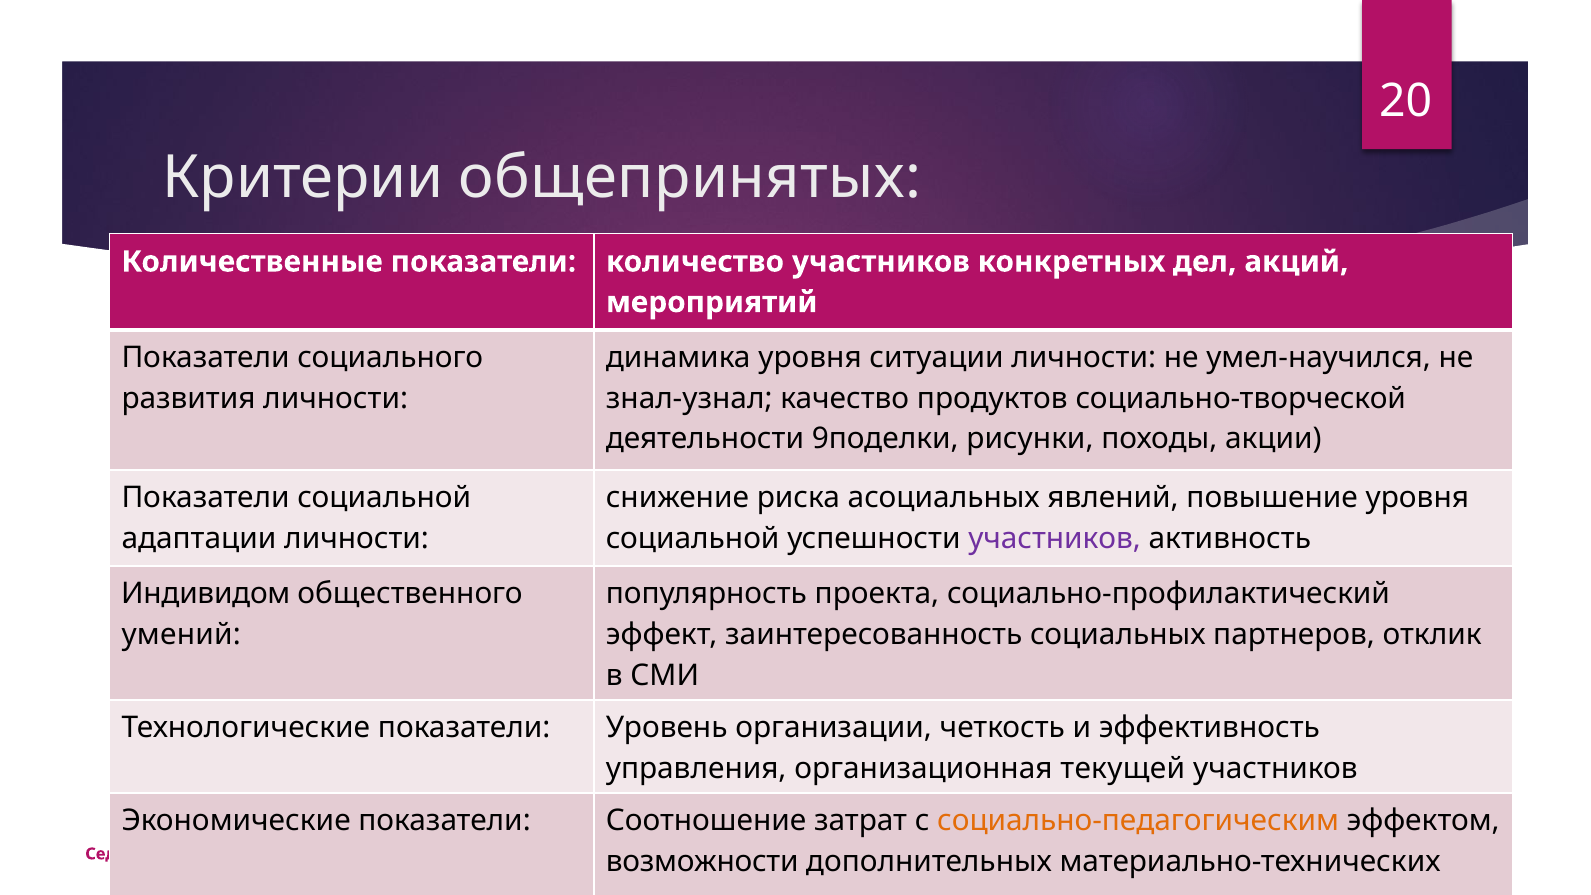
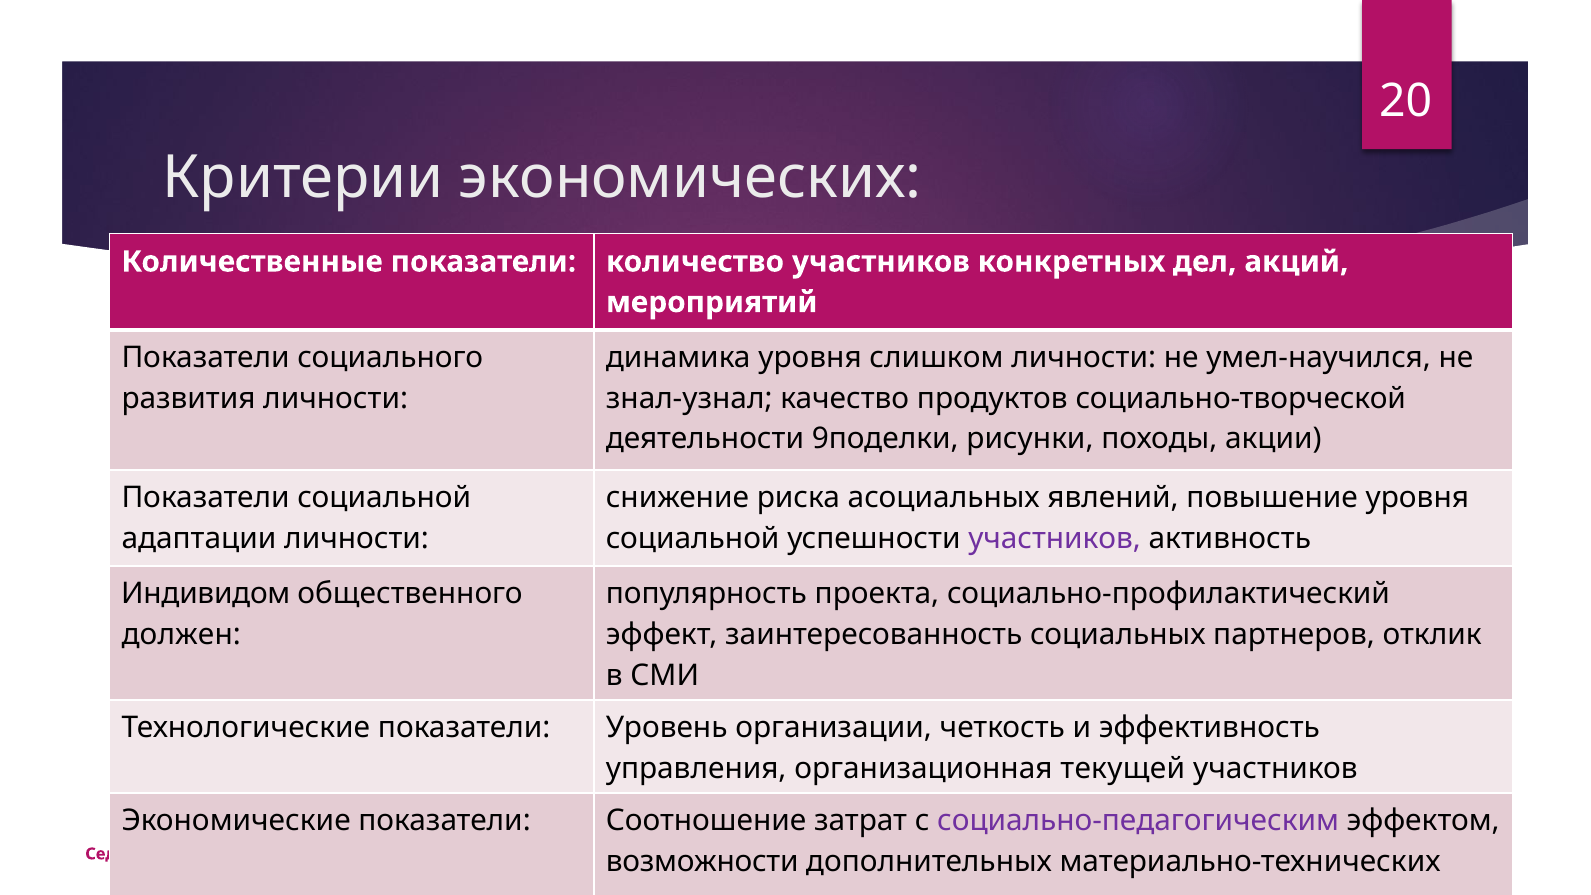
общепринятых: общепринятых -> экономических
ситуации: ситуации -> слишком
умений: умений -> должен
социально-педагогическим colour: orange -> purple
